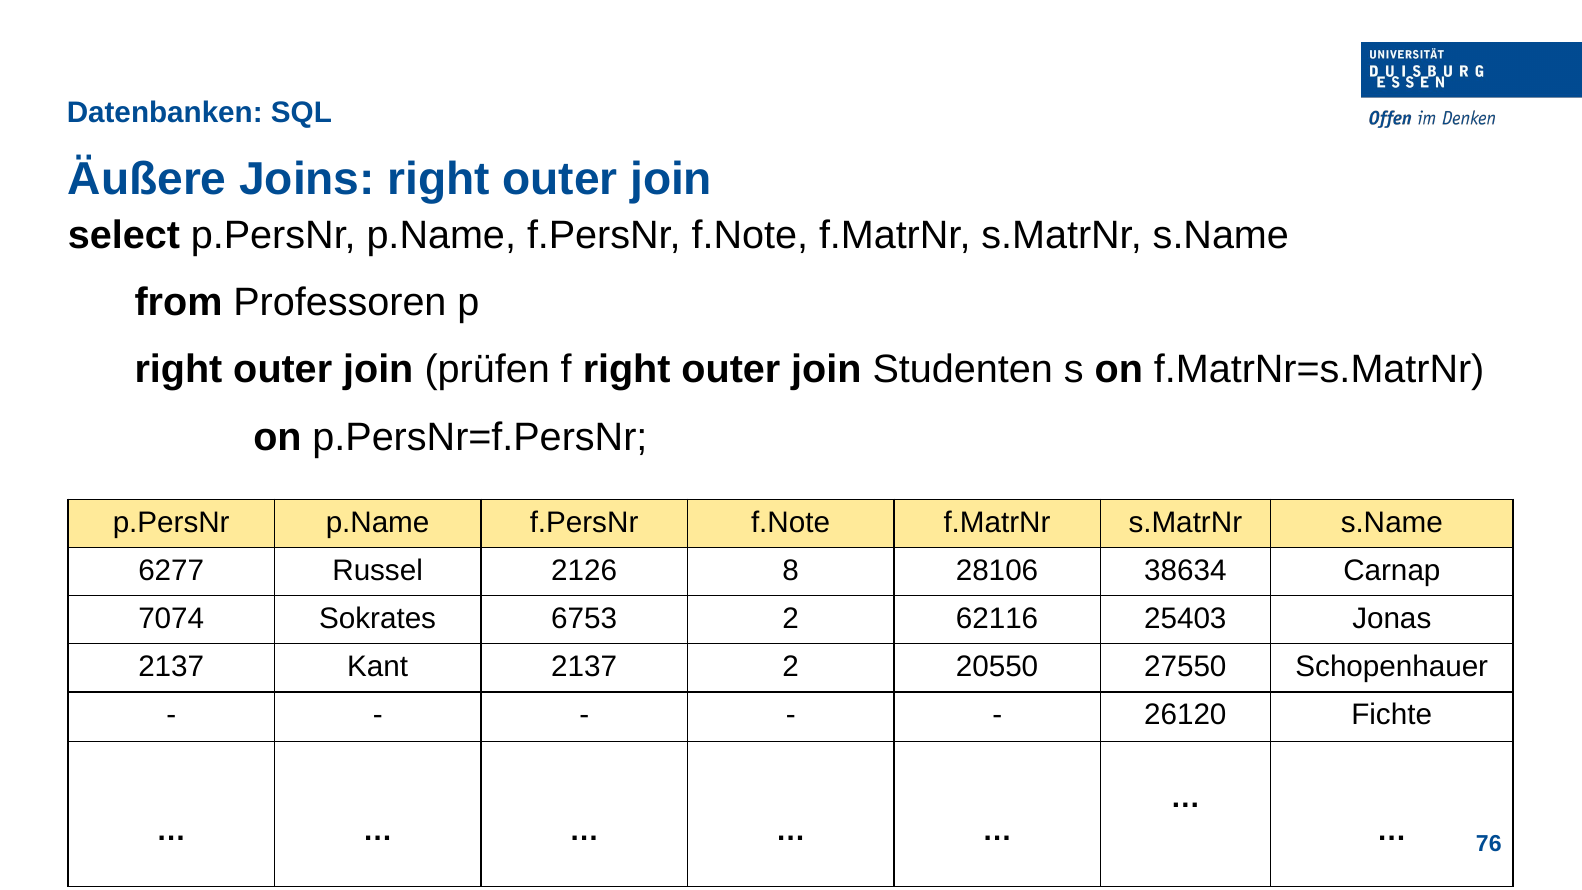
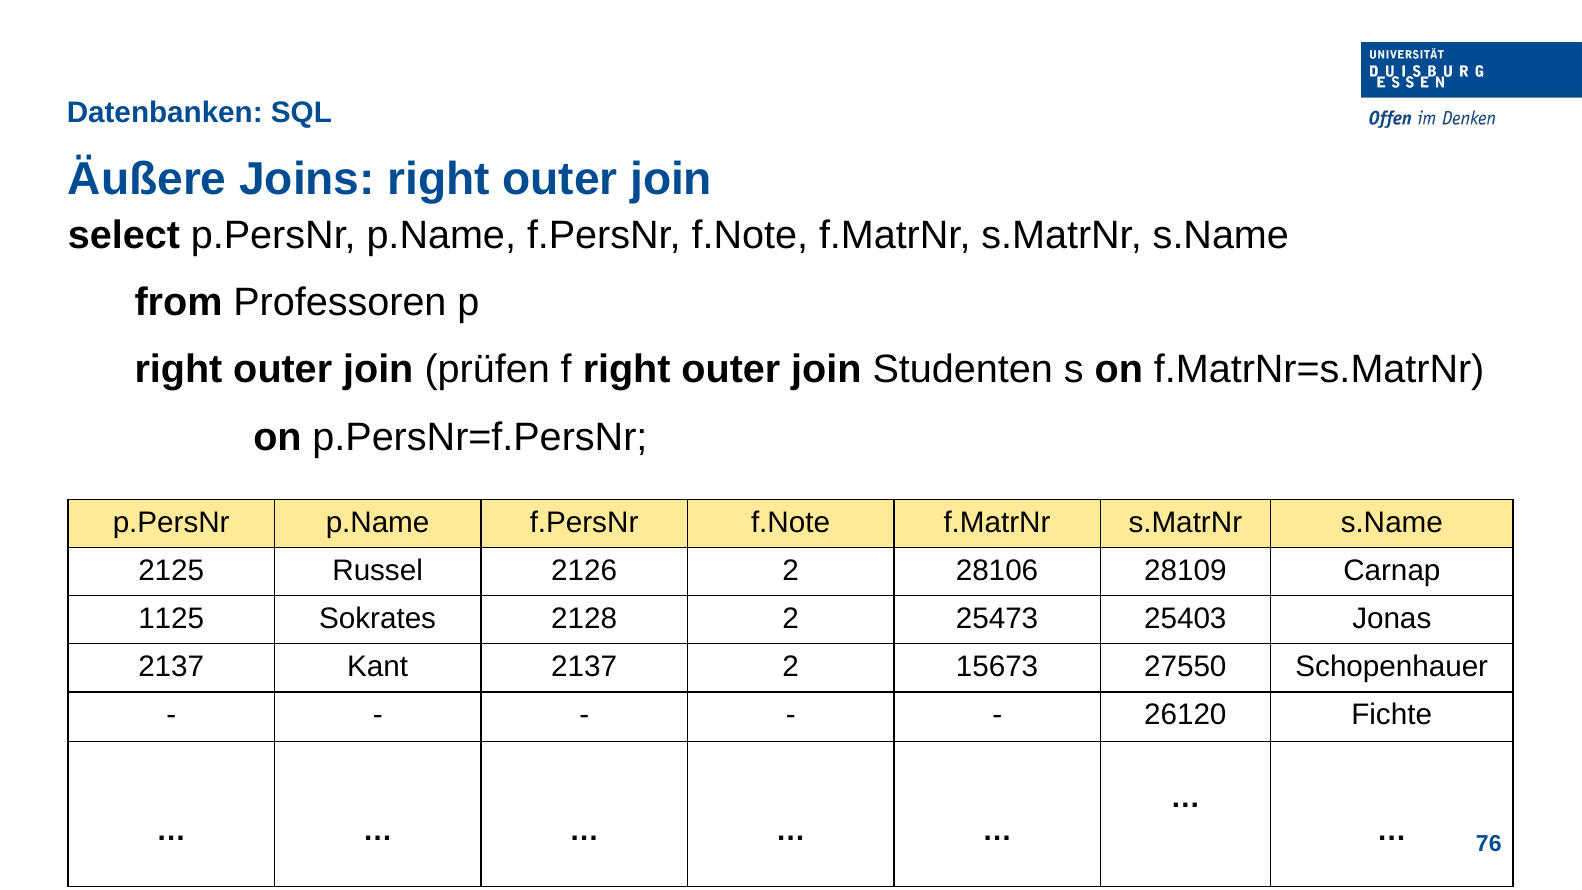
6277: 6277 -> 2125
2126 8: 8 -> 2
38634: 38634 -> 28109
7074: 7074 -> 1125
6753: 6753 -> 2128
62116: 62116 -> 25473
20550: 20550 -> 15673
